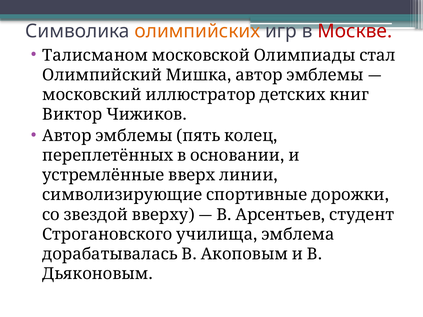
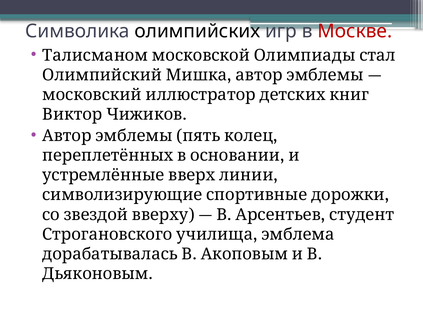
олимпийских colour: orange -> black
